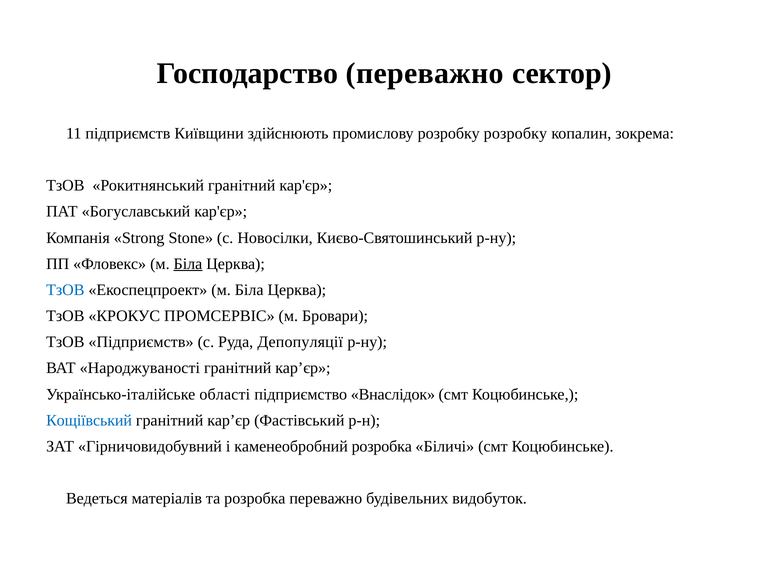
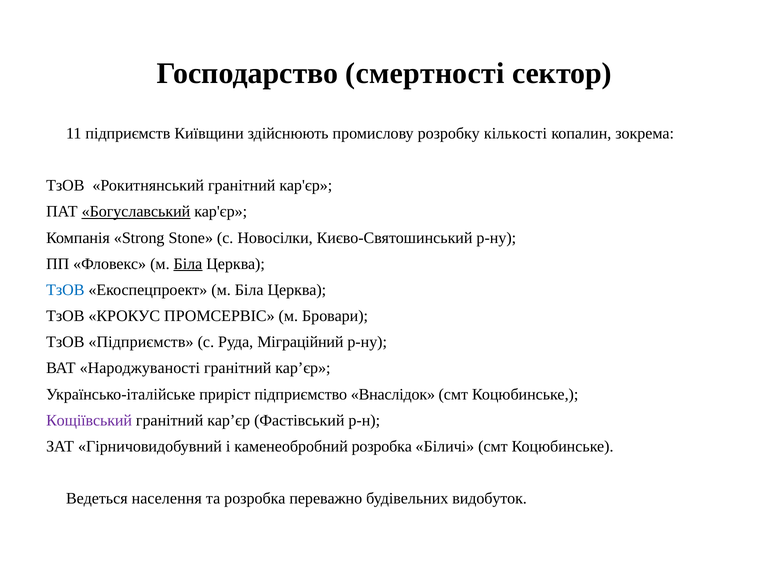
Господарство переважно: переважно -> смертності
розробку розробку: розробку -> кількості
Богуславський underline: none -> present
Депопуляції: Депопуляції -> Міграційний
області: області -> приріст
Кощіївський colour: blue -> purple
матеріалів: матеріалів -> населення
